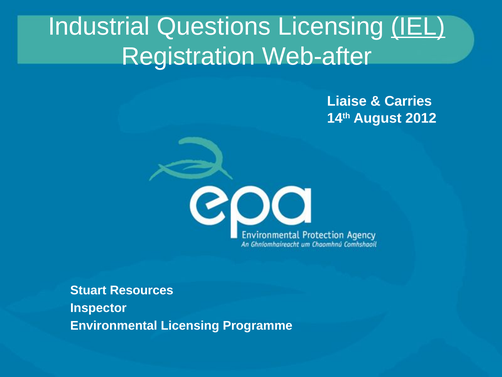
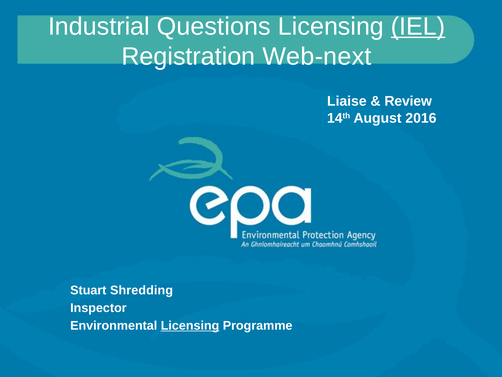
Web-after: Web-after -> Web-next
Carries: Carries -> Review
2012: 2012 -> 2016
Resources: Resources -> Shredding
Licensing at (190, 325) underline: none -> present
